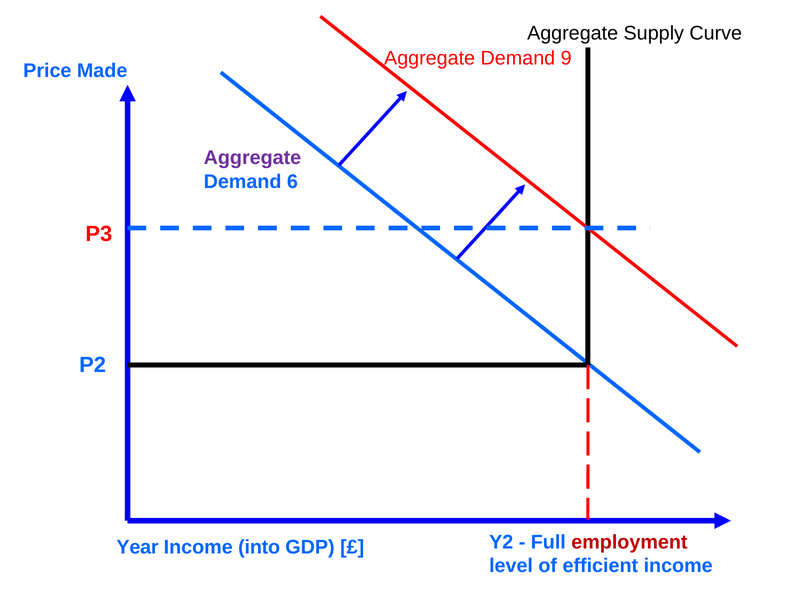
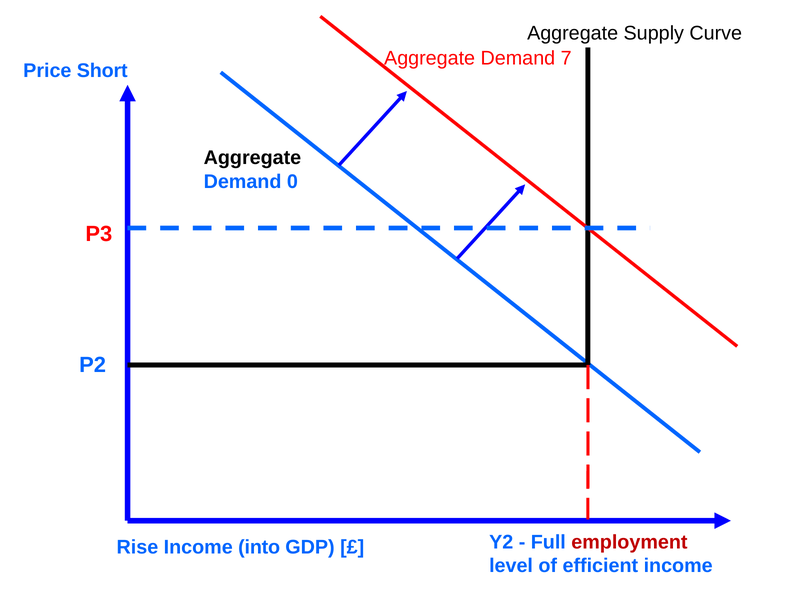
9: 9 -> 7
Made: Made -> Short
Aggregate at (252, 158) colour: purple -> black
6: 6 -> 0
Year: Year -> Rise
